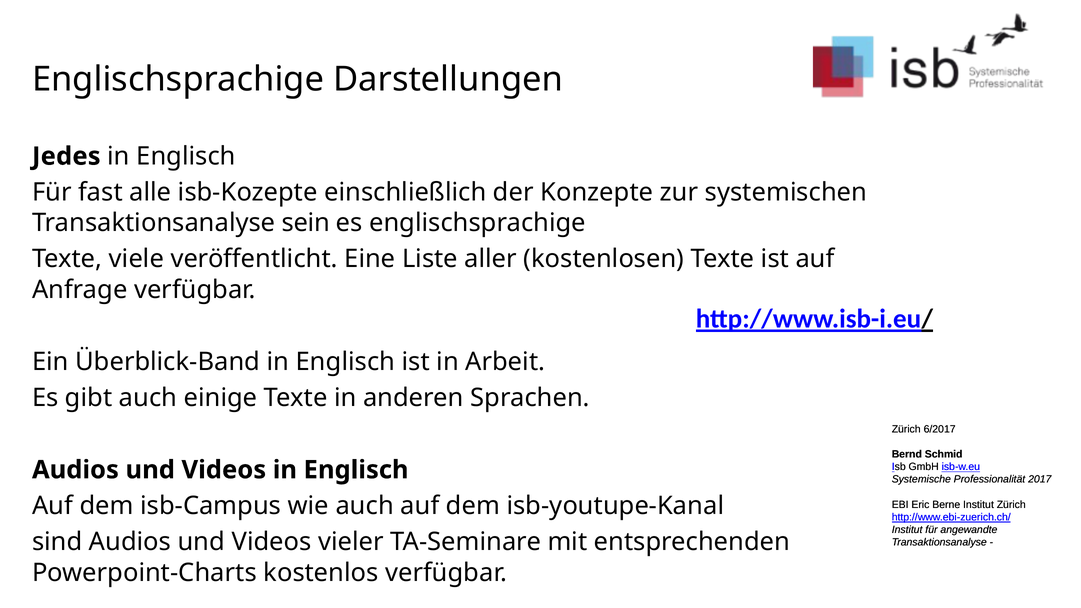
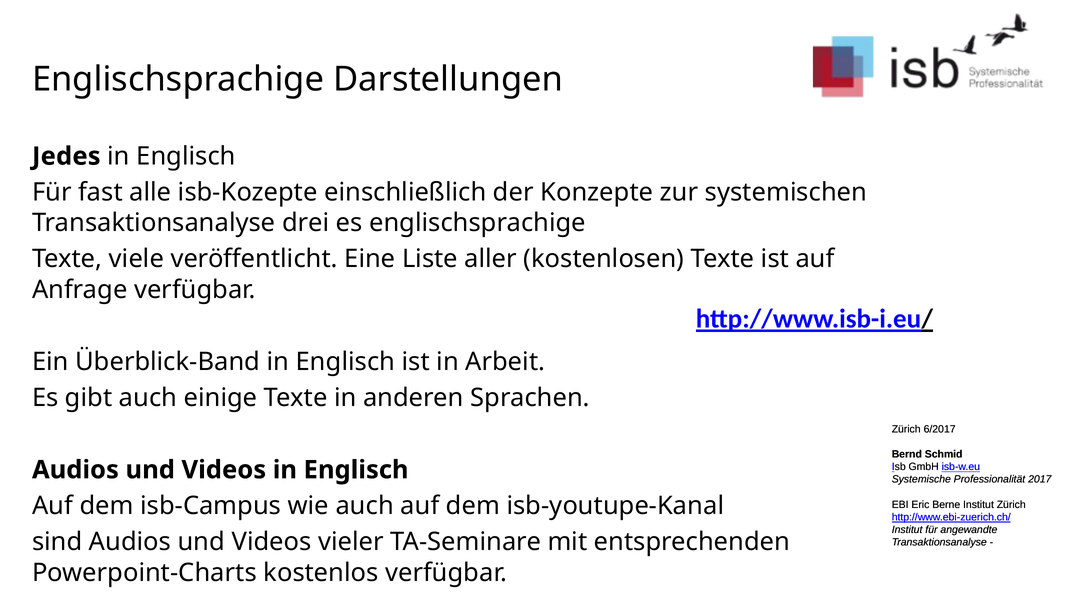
sein: sein -> drei
